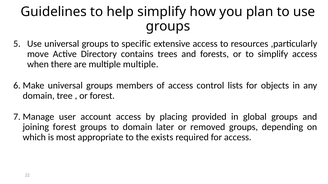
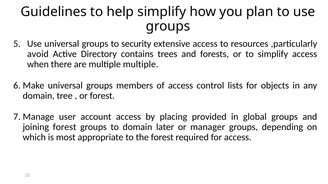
specific: specific -> security
move: move -> avoid
removed: removed -> manager
the exists: exists -> forest
